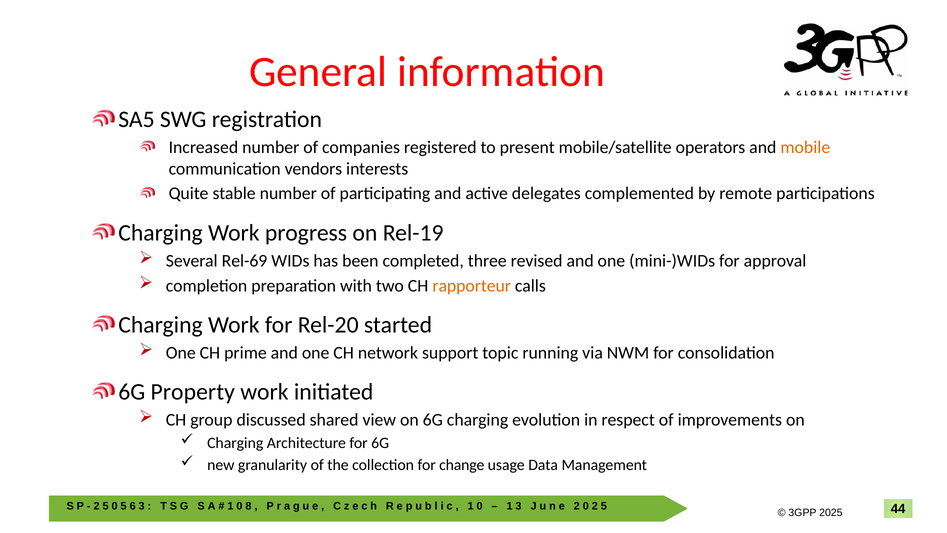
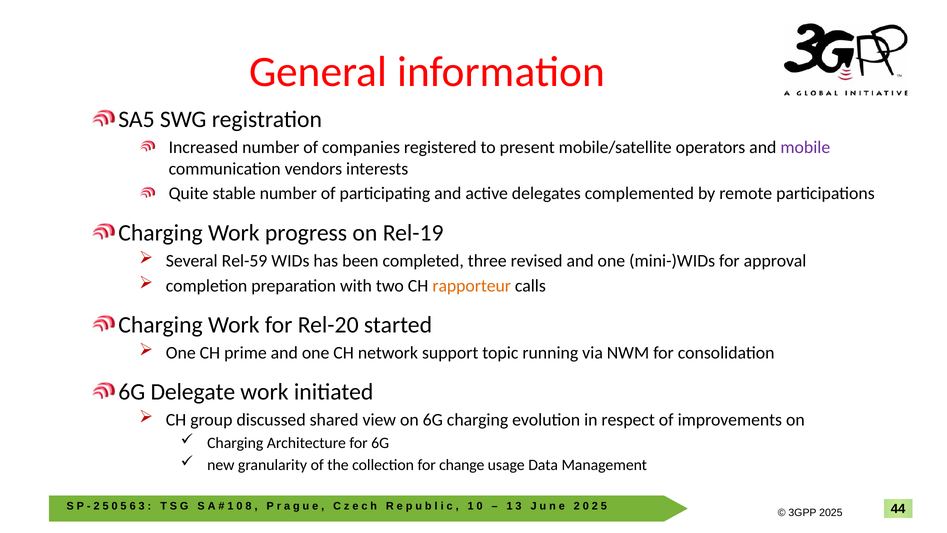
mobile colour: orange -> purple
Rel-69: Rel-69 -> Rel-59
Property: Property -> Delegate
